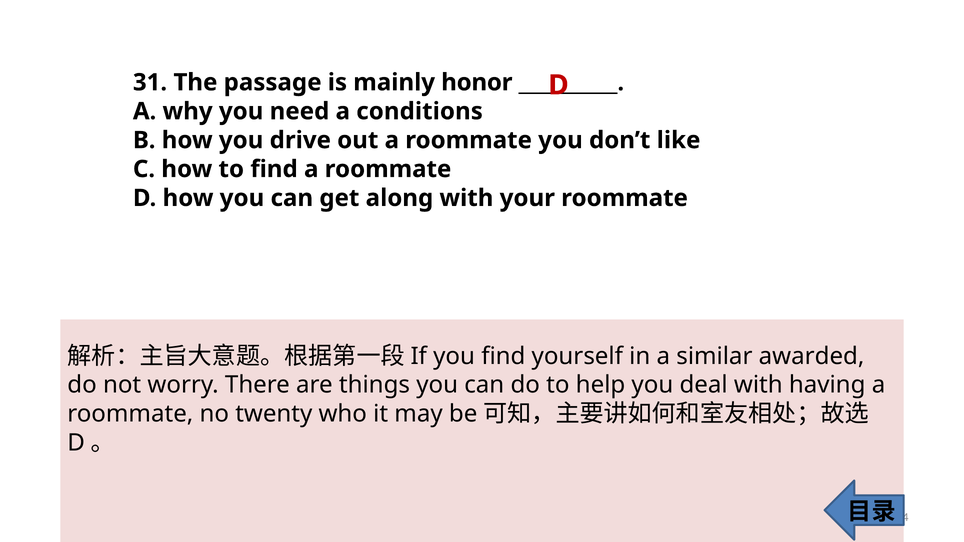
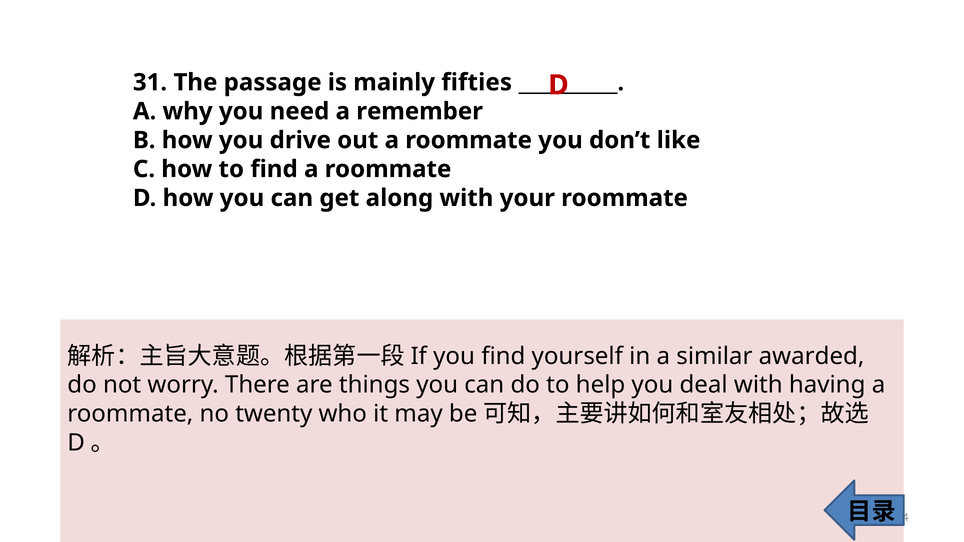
honor: honor -> fifties
conditions: conditions -> remember
